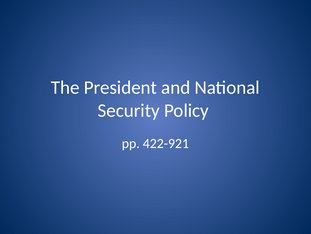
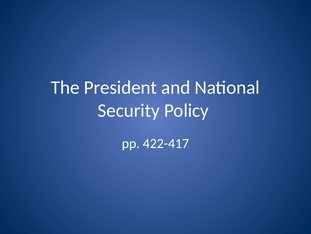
422-921: 422-921 -> 422-417
